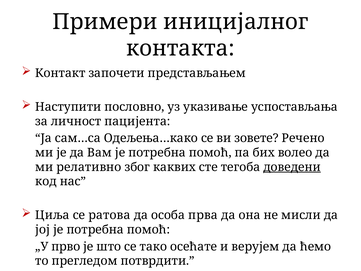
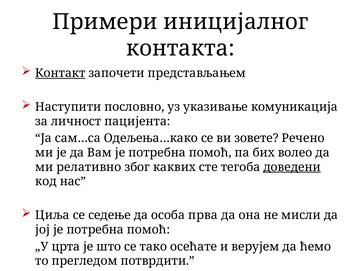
Контакт underline: none -> present
успостављања: успостављања -> комуникација
ратова: ратова -> седење
прво: прво -> црта
